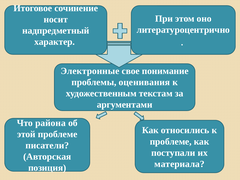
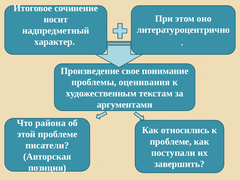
Электронные: Электронные -> Произведение
материала: материала -> завершить
